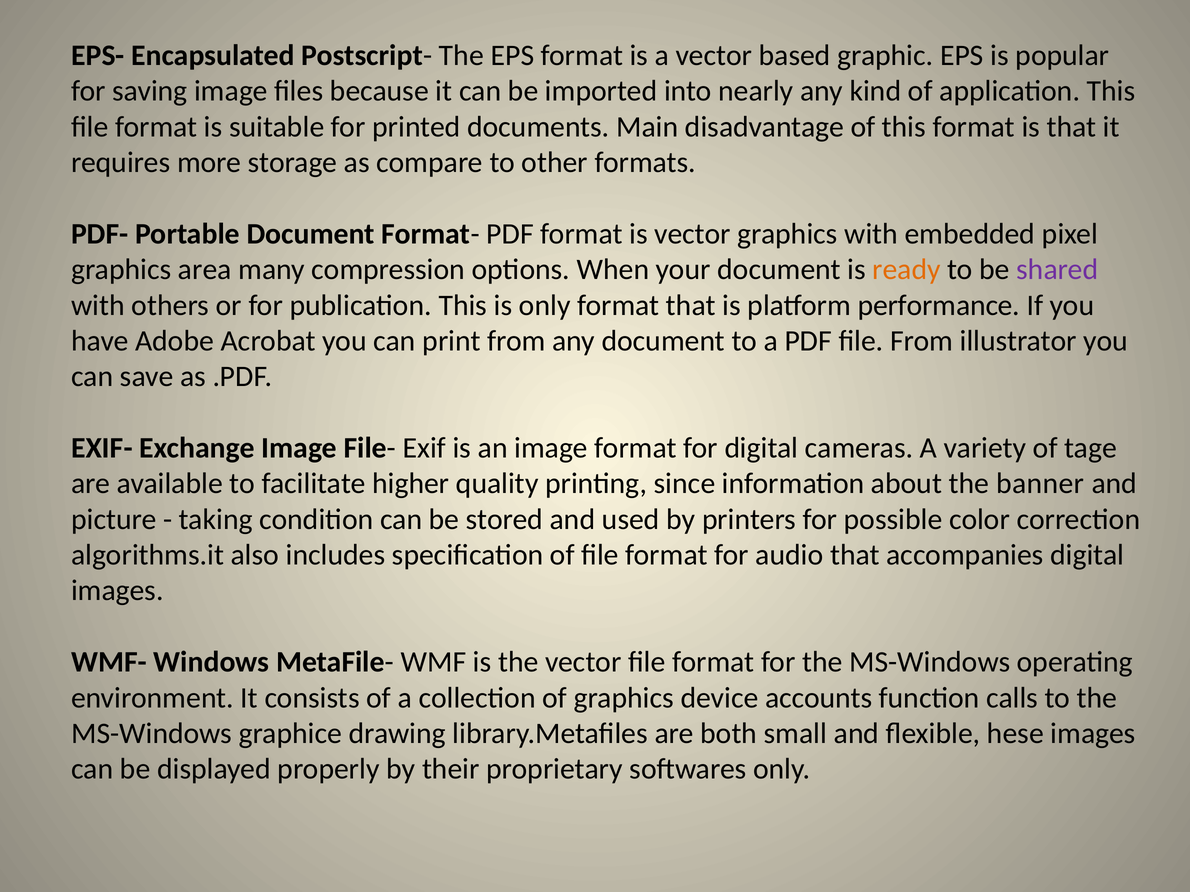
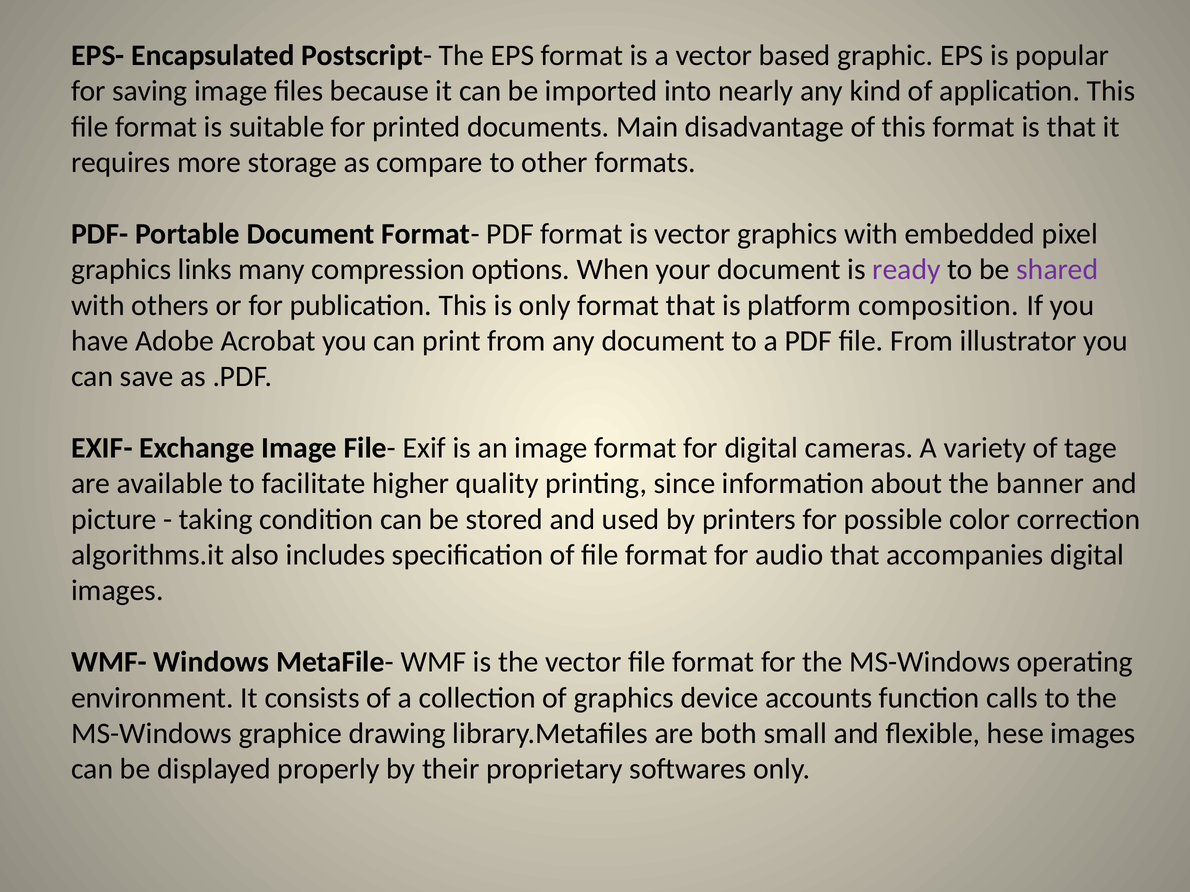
area: area -> links
ready colour: orange -> purple
performance: performance -> composition
